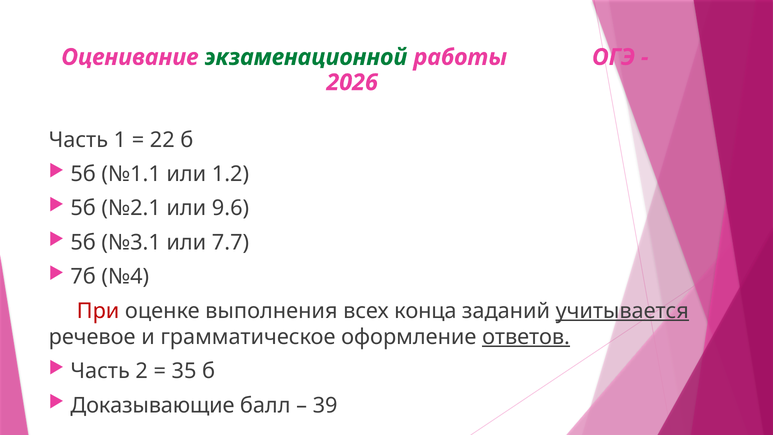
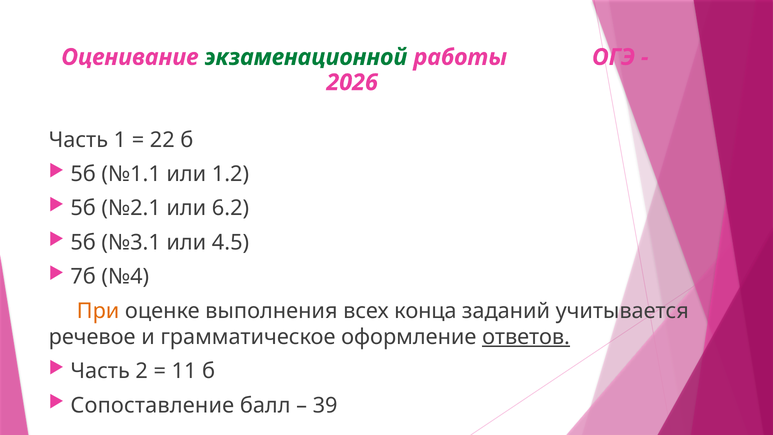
9.6: 9.6 -> 6.2
7.7: 7.7 -> 4.5
При colour: red -> orange
учитывается underline: present -> none
35: 35 -> 11
Доказывающие: Доказывающие -> Сопоставление
